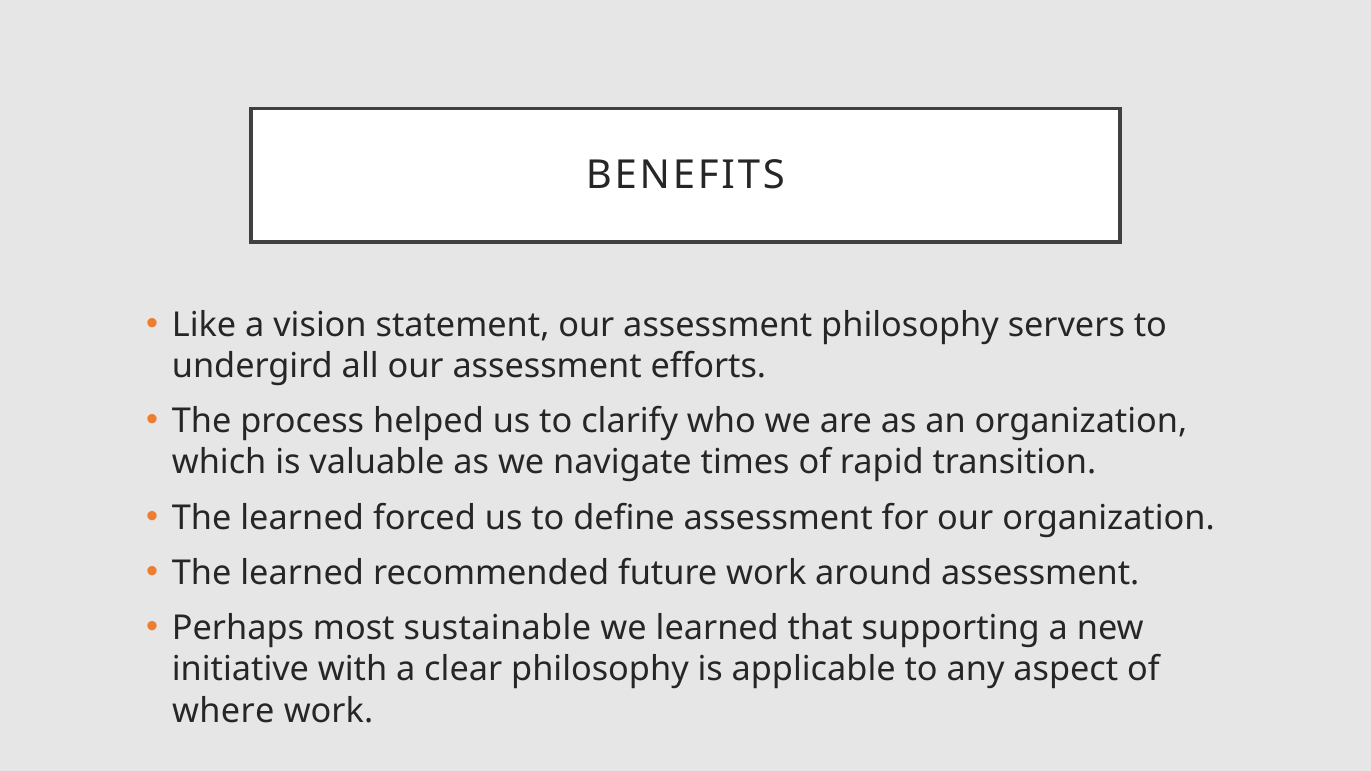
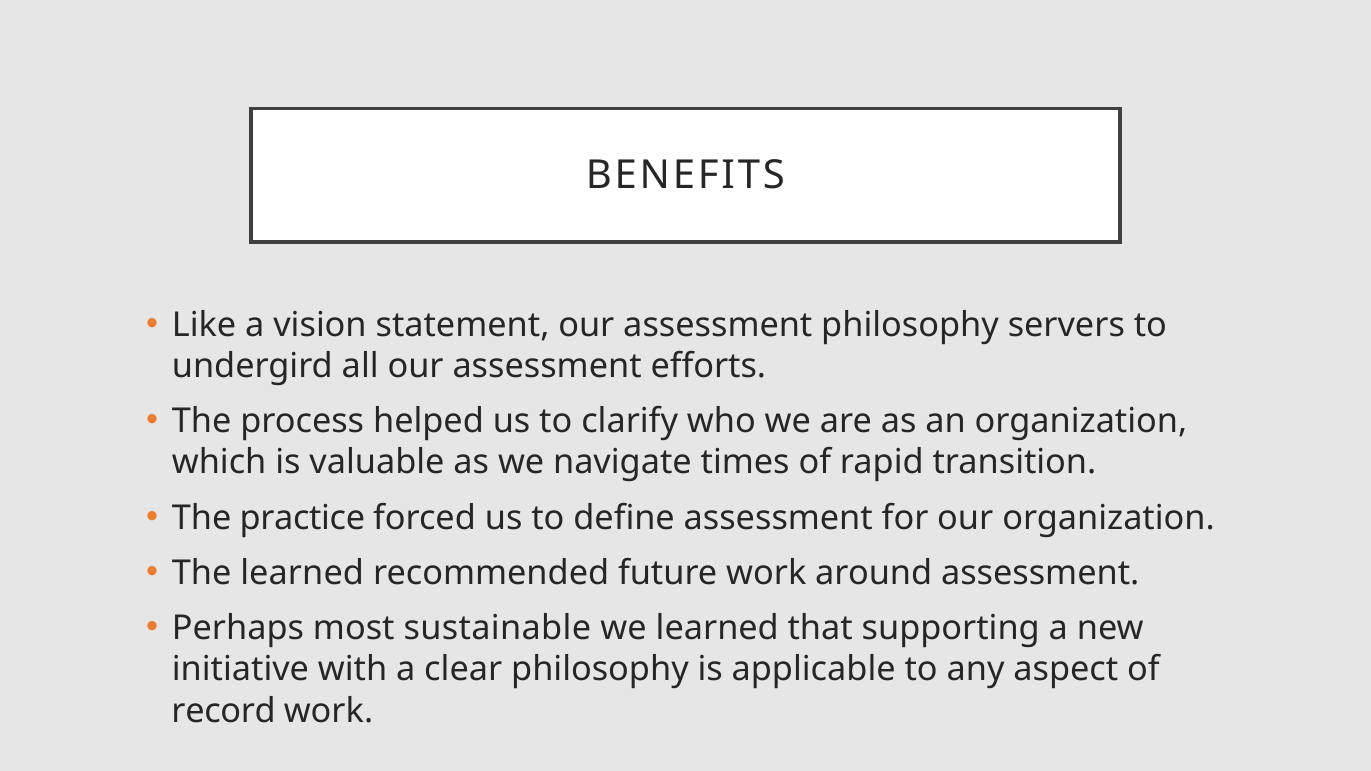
learned at (302, 518): learned -> practice
where: where -> record
